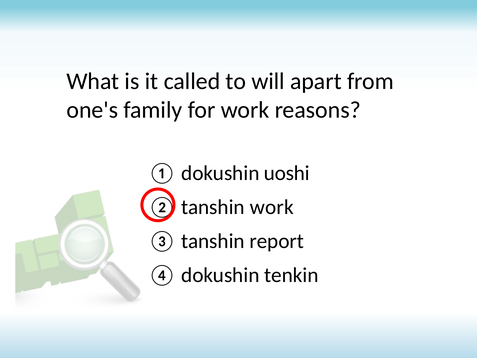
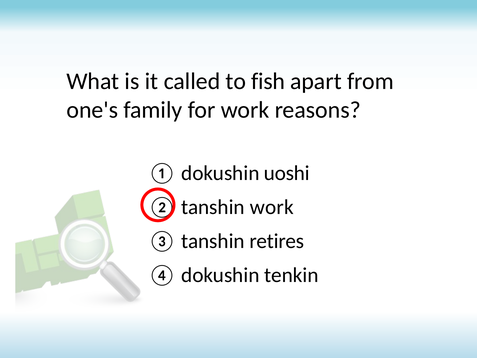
will: will -> fish
report: report -> retires
